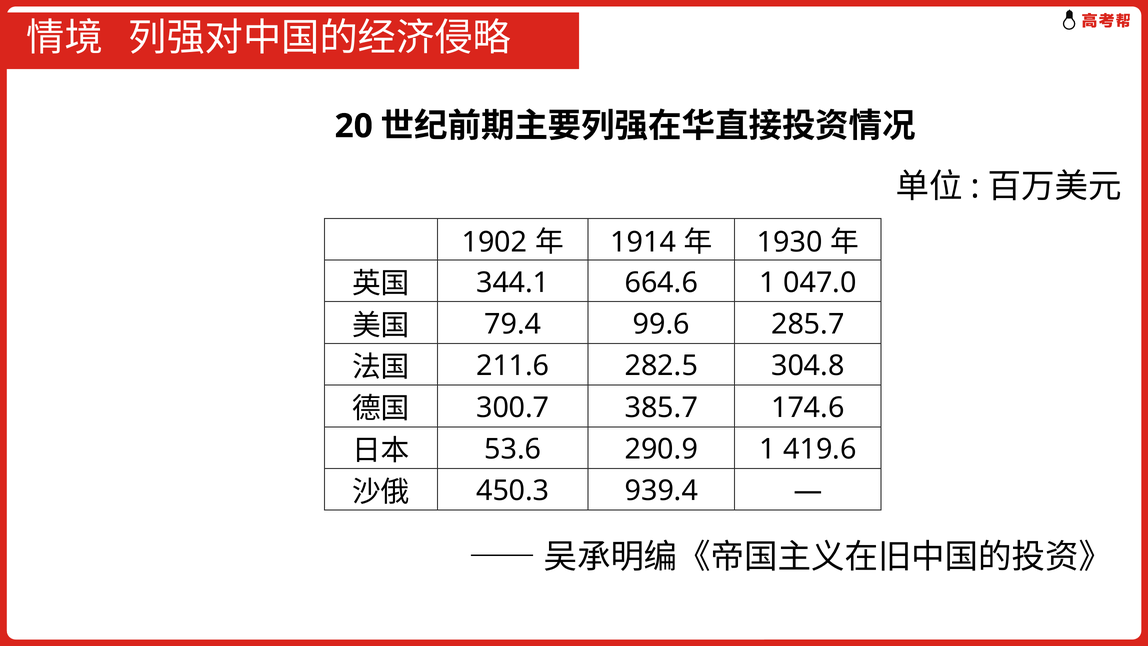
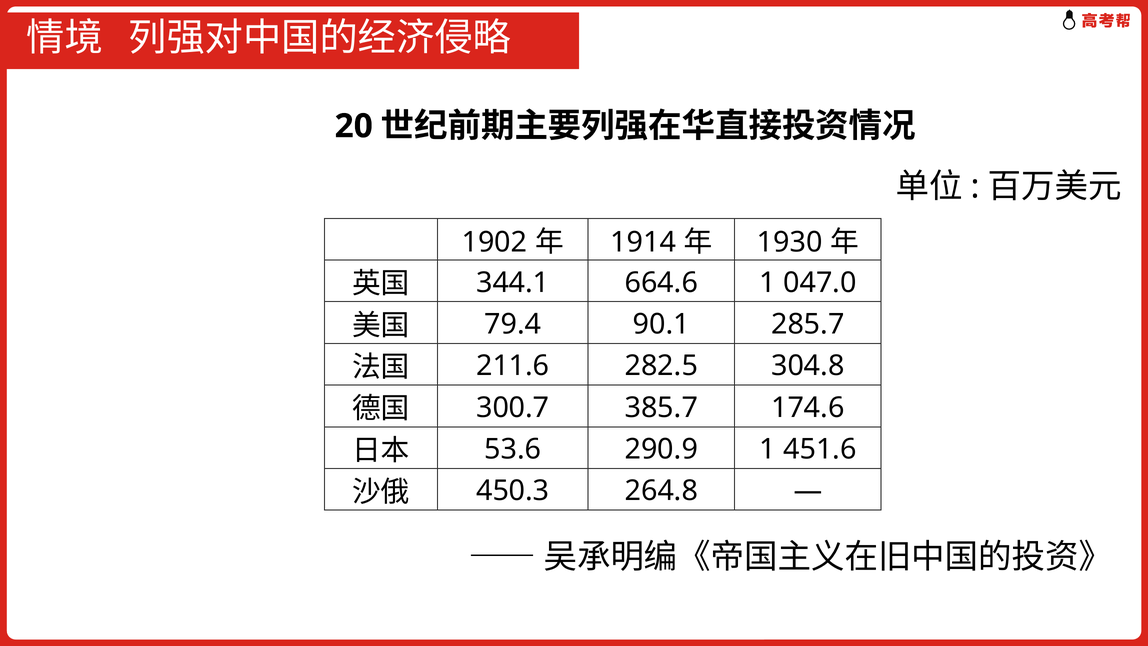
99.6: 99.6 -> 90.1
419.6: 419.6 -> 451.6
939.4: 939.4 -> 264.8
